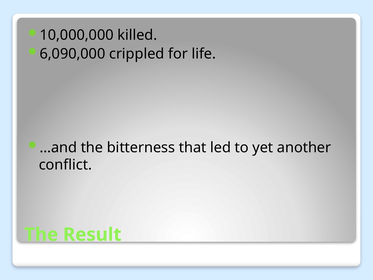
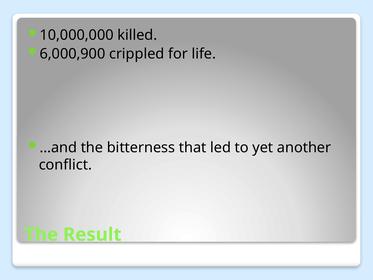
6,090,000: 6,090,000 -> 6,000,900
